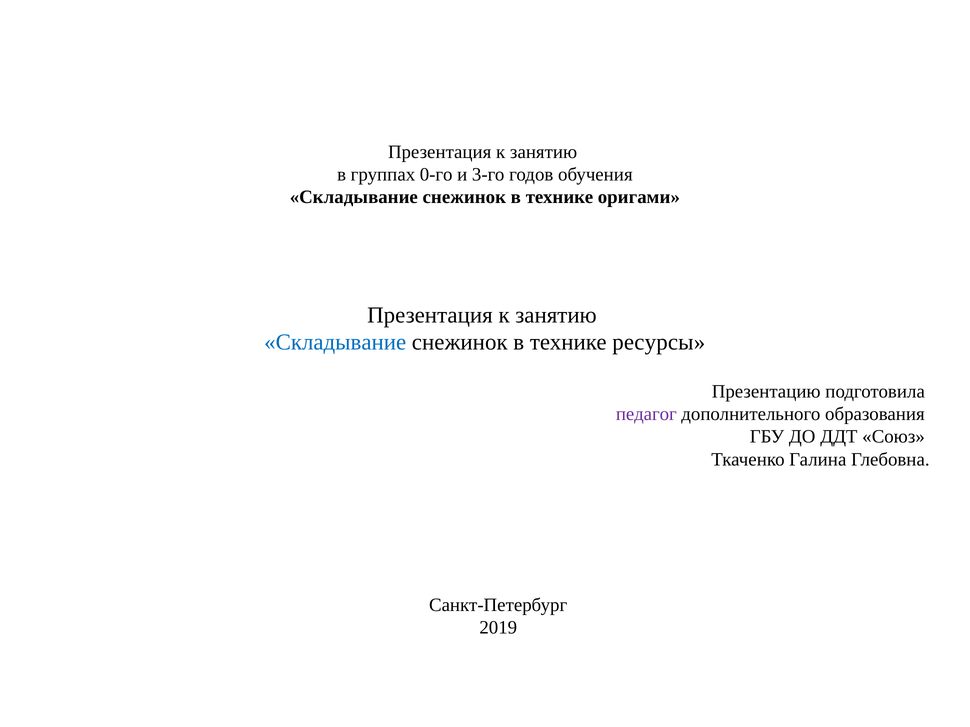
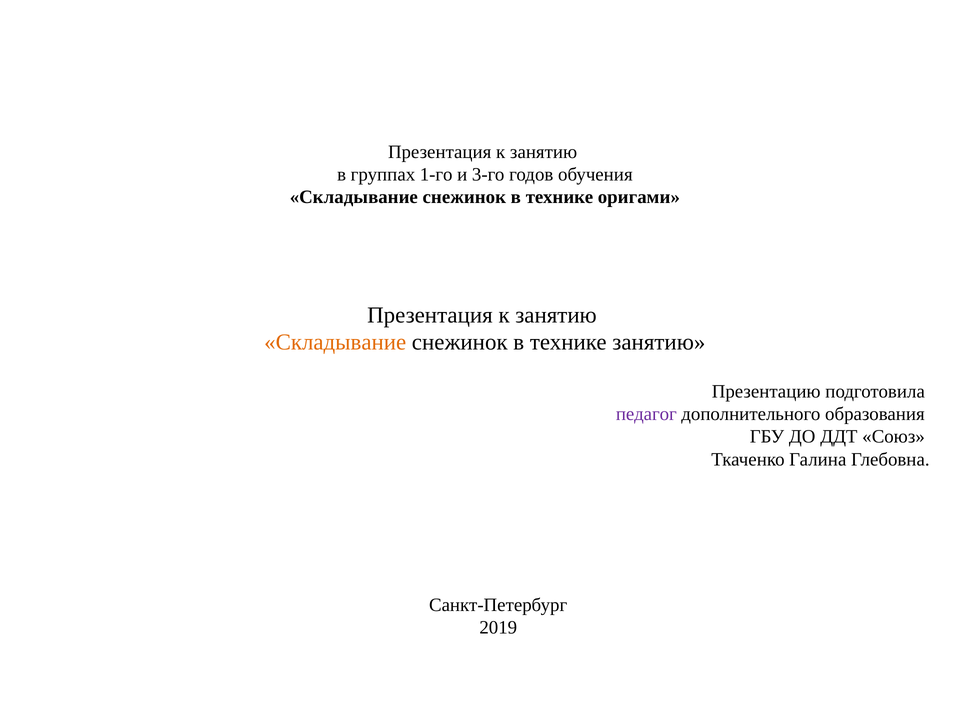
0-го: 0-го -> 1-го
Складывание at (335, 343) colour: blue -> orange
технике ресурсы: ресурсы -> занятию
